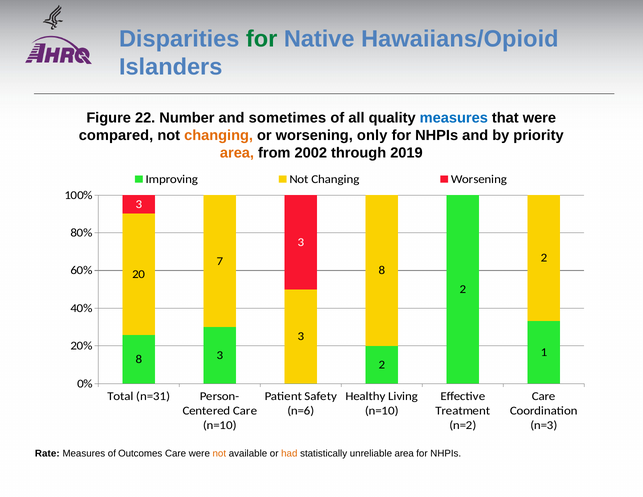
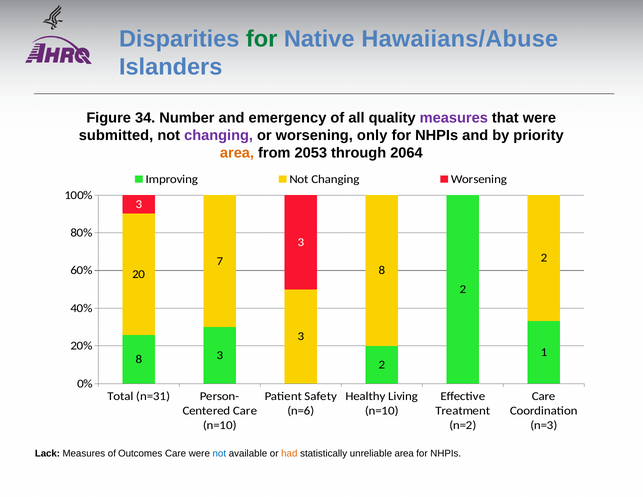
Hawaiians/Opioid: Hawaiians/Opioid -> Hawaiians/Abuse
22: 22 -> 34
sometimes: sometimes -> emergency
measures at (454, 118) colour: blue -> purple
compared: compared -> submitted
changing at (219, 135) colour: orange -> purple
2002: 2002 -> 2053
2019: 2019 -> 2064
Rate: Rate -> Lack
not at (219, 454) colour: orange -> blue
